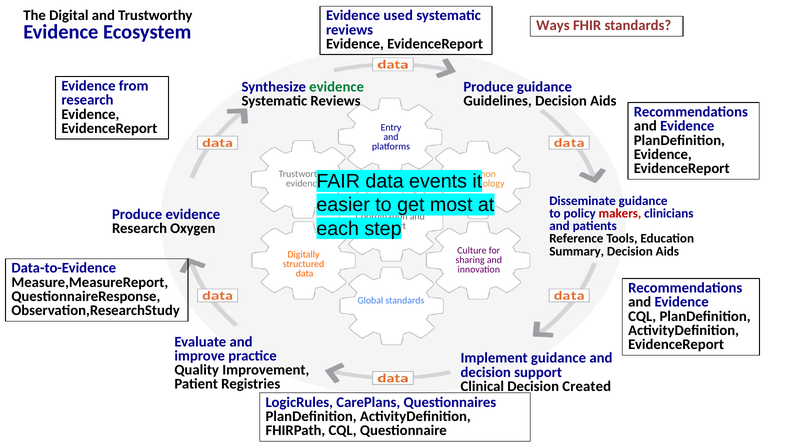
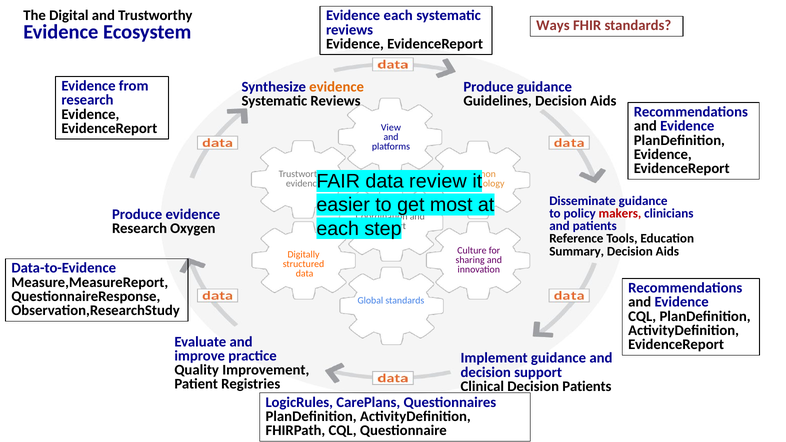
Evidence used: used -> each
evidence at (337, 87) colour: green -> orange
Entry: Entry -> View
events: events -> review
Decision Created: Created -> Patients
